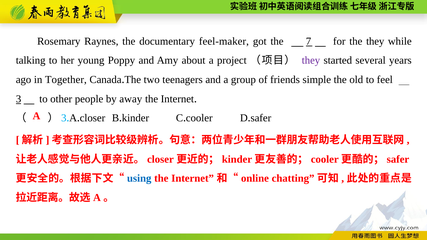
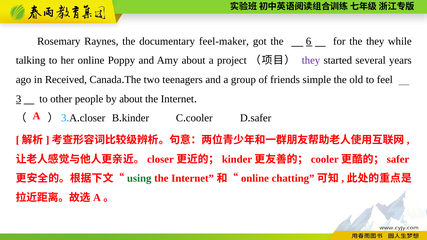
7: 7 -> 6
her young: young -> online
Together: Together -> Received
by away: away -> about
using colour: blue -> green
